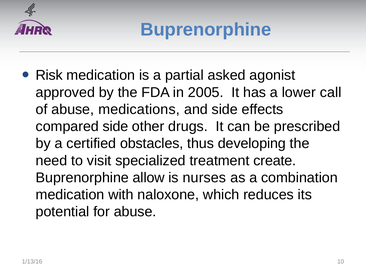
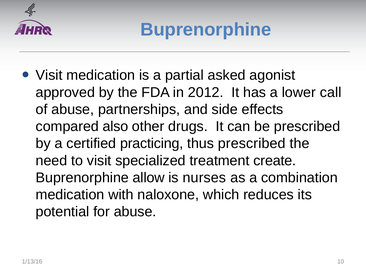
Risk at (49, 75): Risk -> Visit
2005: 2005 -> 2012
medications: medications -> partnerships
compared side: side -> also
obstacles: obstacles -> practicing
thus developing: developing -> prescribed
